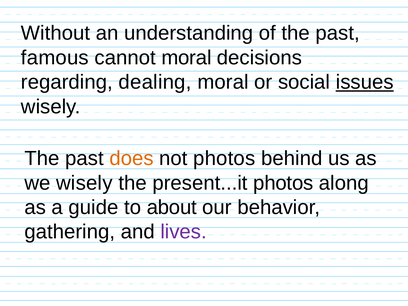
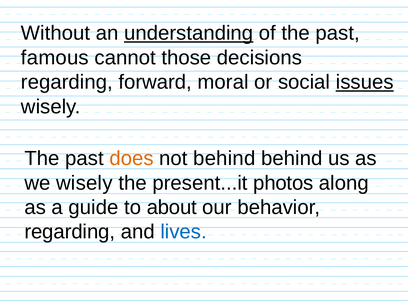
understanding underline: none -> present
cannot moral: moral -> those
dealing: dealing -> forward
not photos: photos -> behind
gathering at (70, 232): gathering -> regarding
lives colour: purple -> blue
